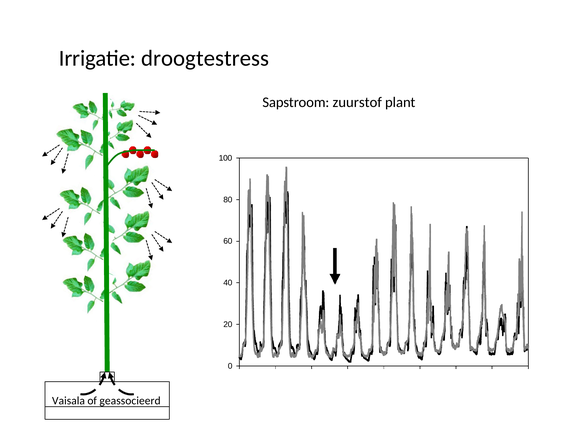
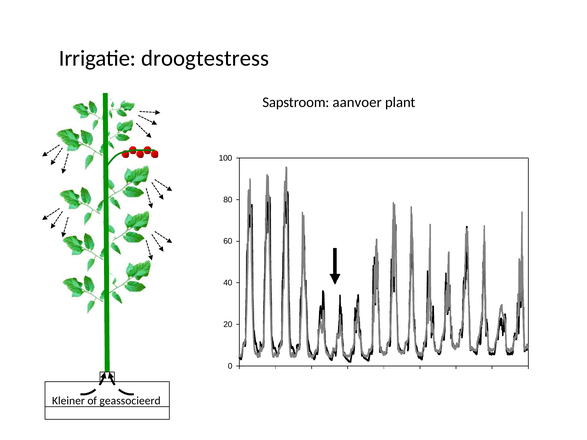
zuurstof: zuurstof -> aanvoer
Vaisala: Vaisala -> Kleiner
